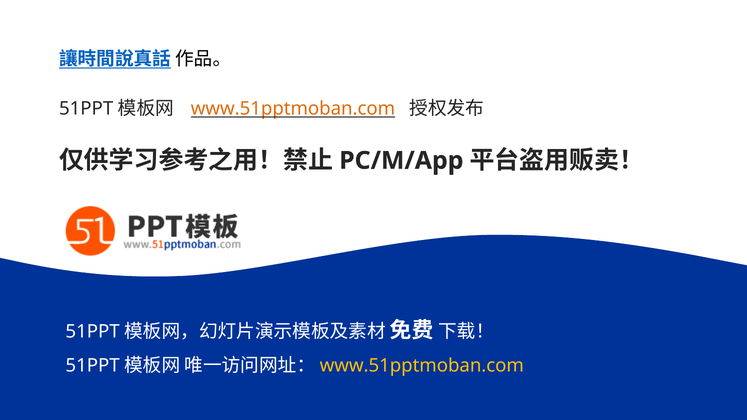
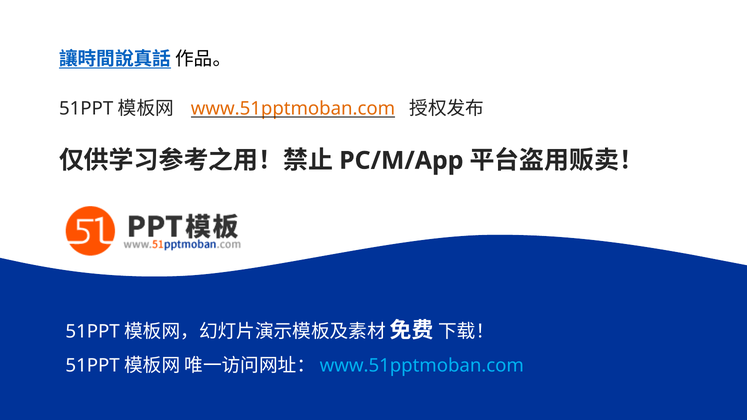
www.51pptmoban.com at (422, 366) colour: yellow -> light blue
